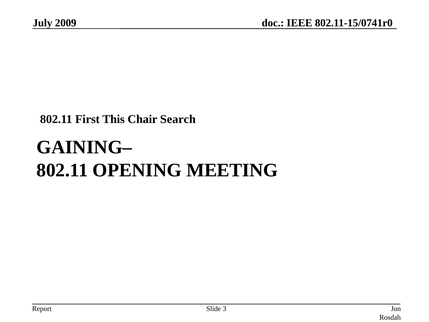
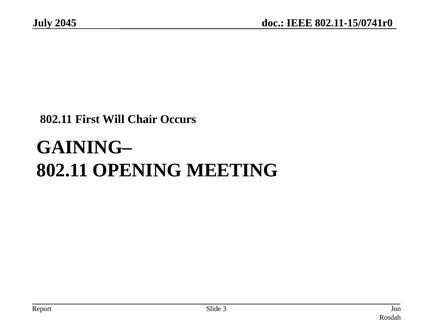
2009: 2009 -> 2045
This: This -> Will
Search: Search -> Occurs
